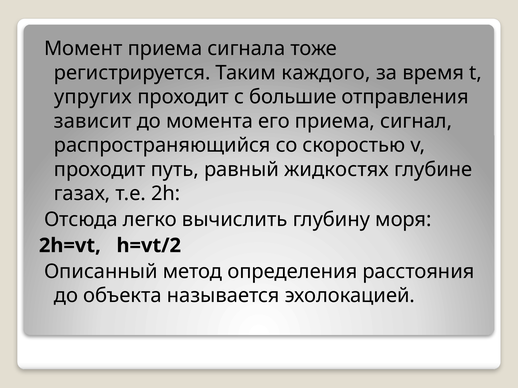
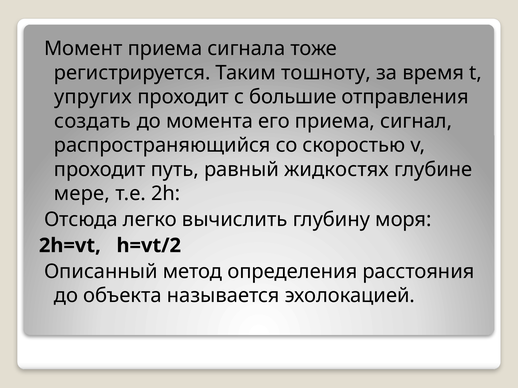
каждого: каждого -> тошноту
зависит: зависит -> создать
газах: газах -> мере
